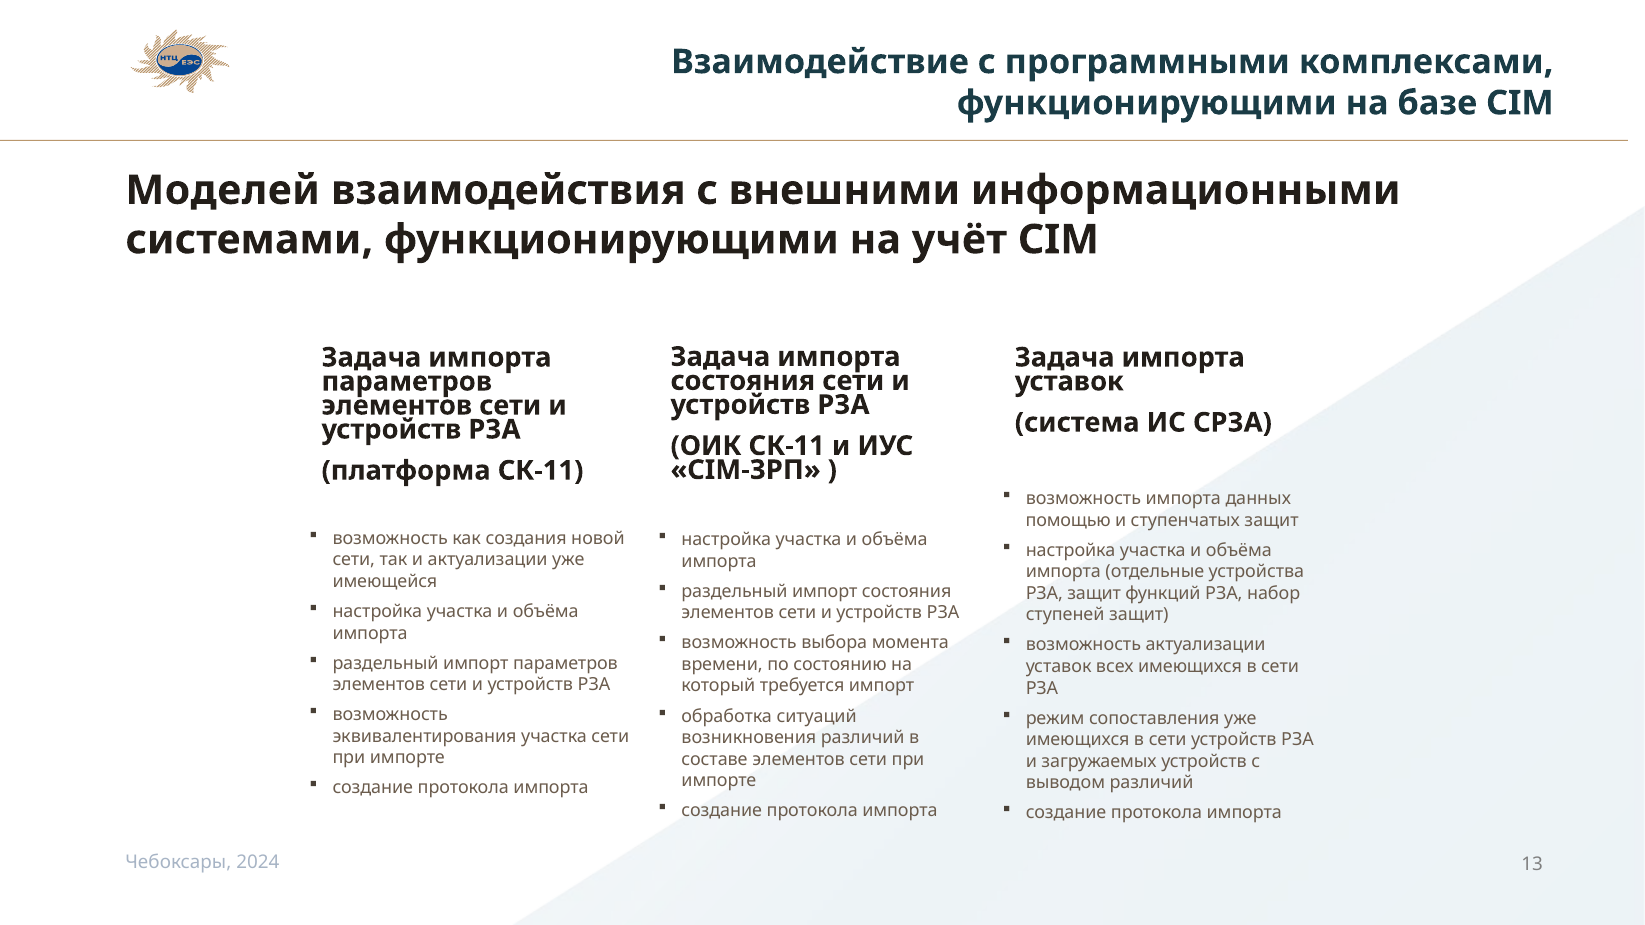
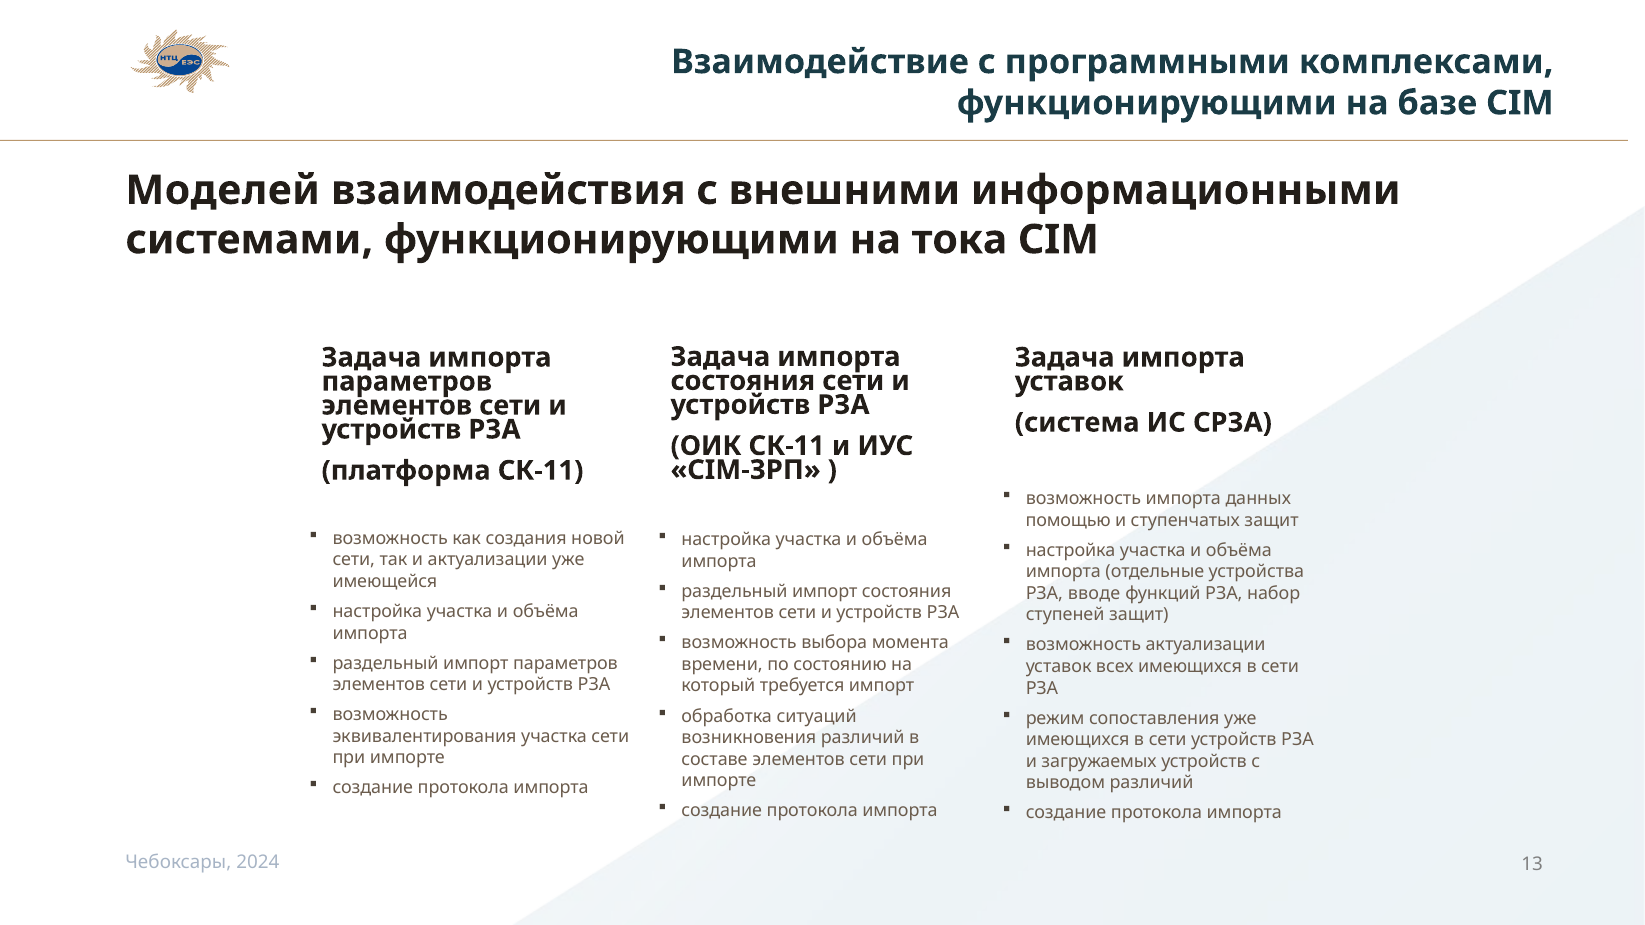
учёт: учёт -> тока
РЗА защит: защит -> вводе
